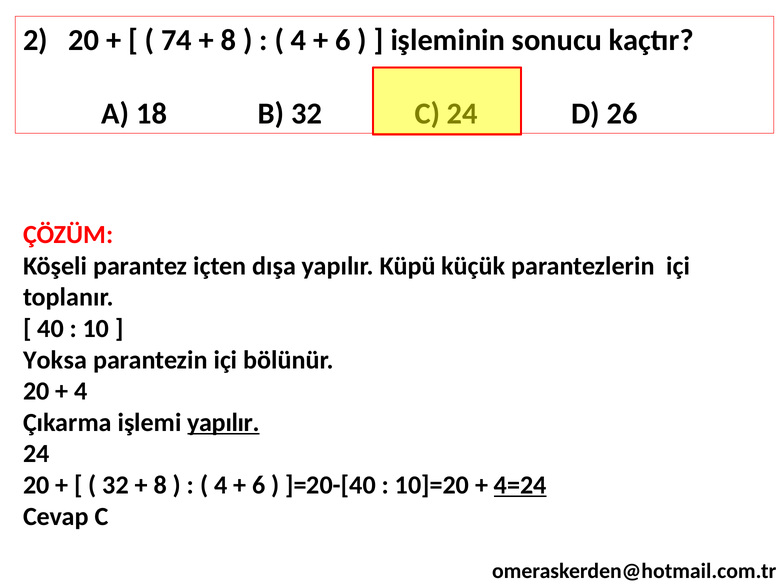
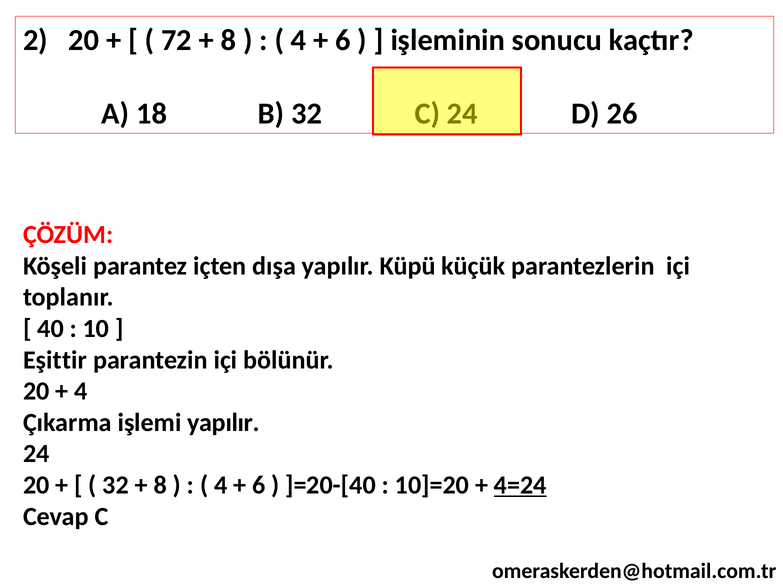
74: 74 -> 72
Yoksa: Yoksa -> Eşittir
yapılır at (224, 423) underline: present -> none
